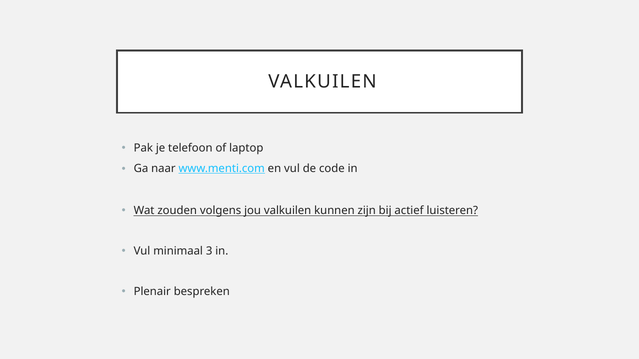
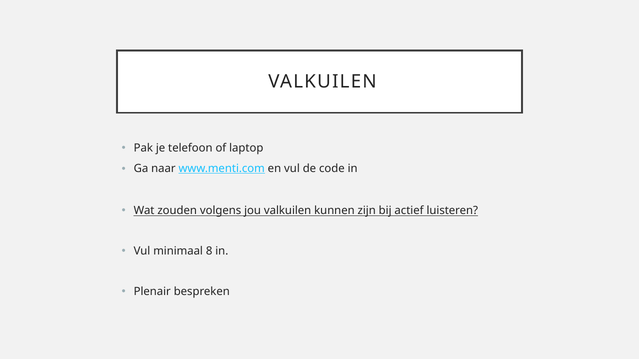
3: 3 -> 8
